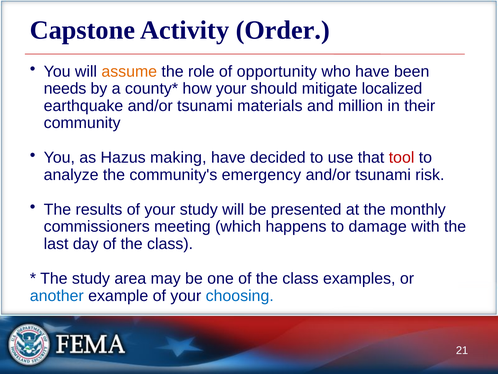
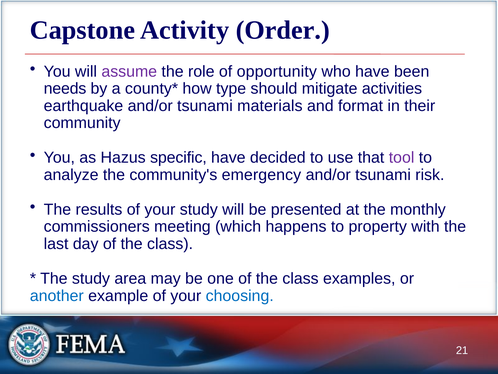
assume colour: orange -> purple
how your: your -> type
localized: localized -> activities
million: million -> format
making: making -> specific
tool colour: red -> purple
damage: damage -> property
